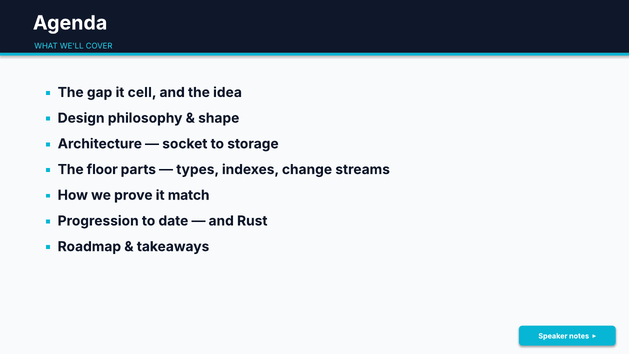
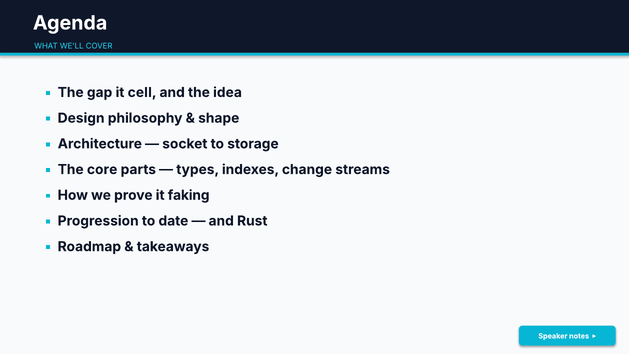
floor: floor -> core
match: match -> faking
